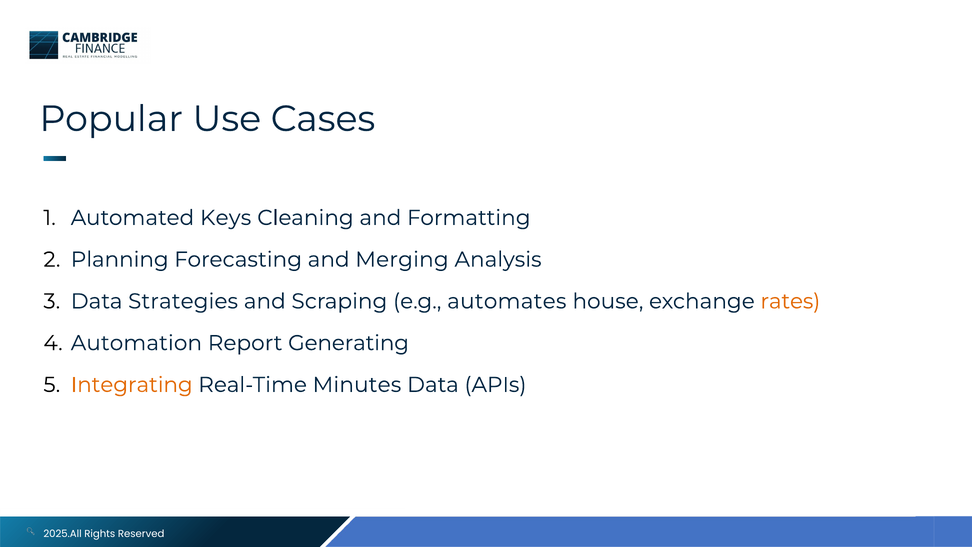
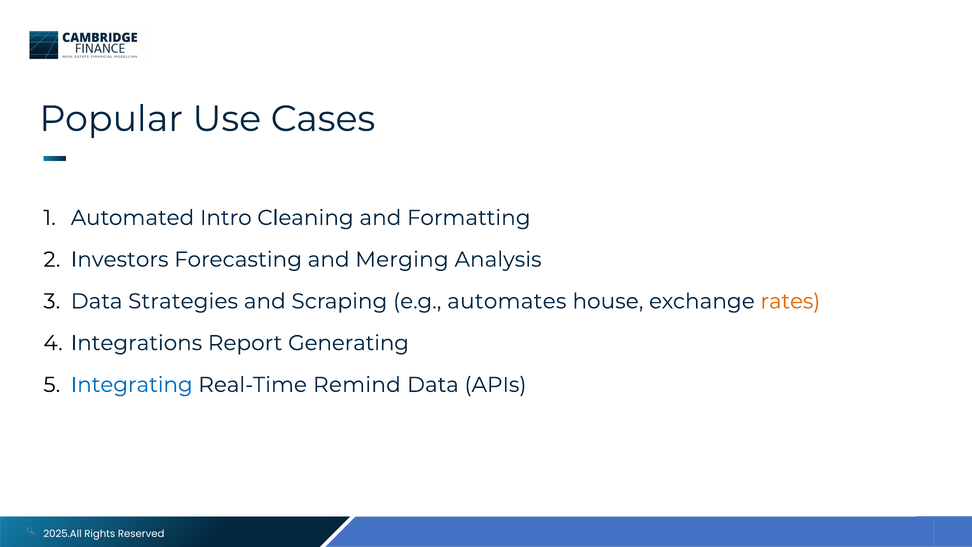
Keys: Keys -> Intro
Planning: Planning -> Investors
Automation: Automation -> Integrations
Integrating colour: orange -> blue
Minutes: Minutes -> Remind
